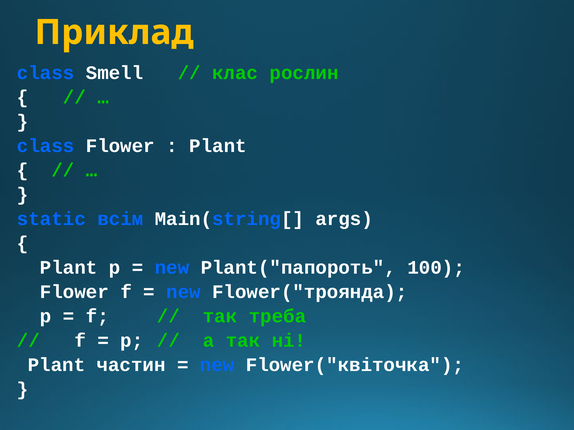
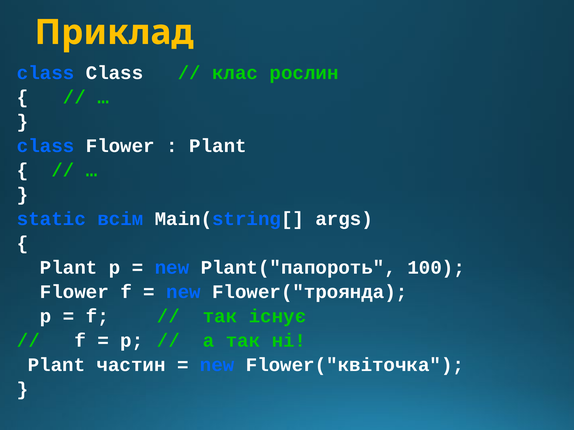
class Smell: Smell -> Class
треба: треба -> існує
